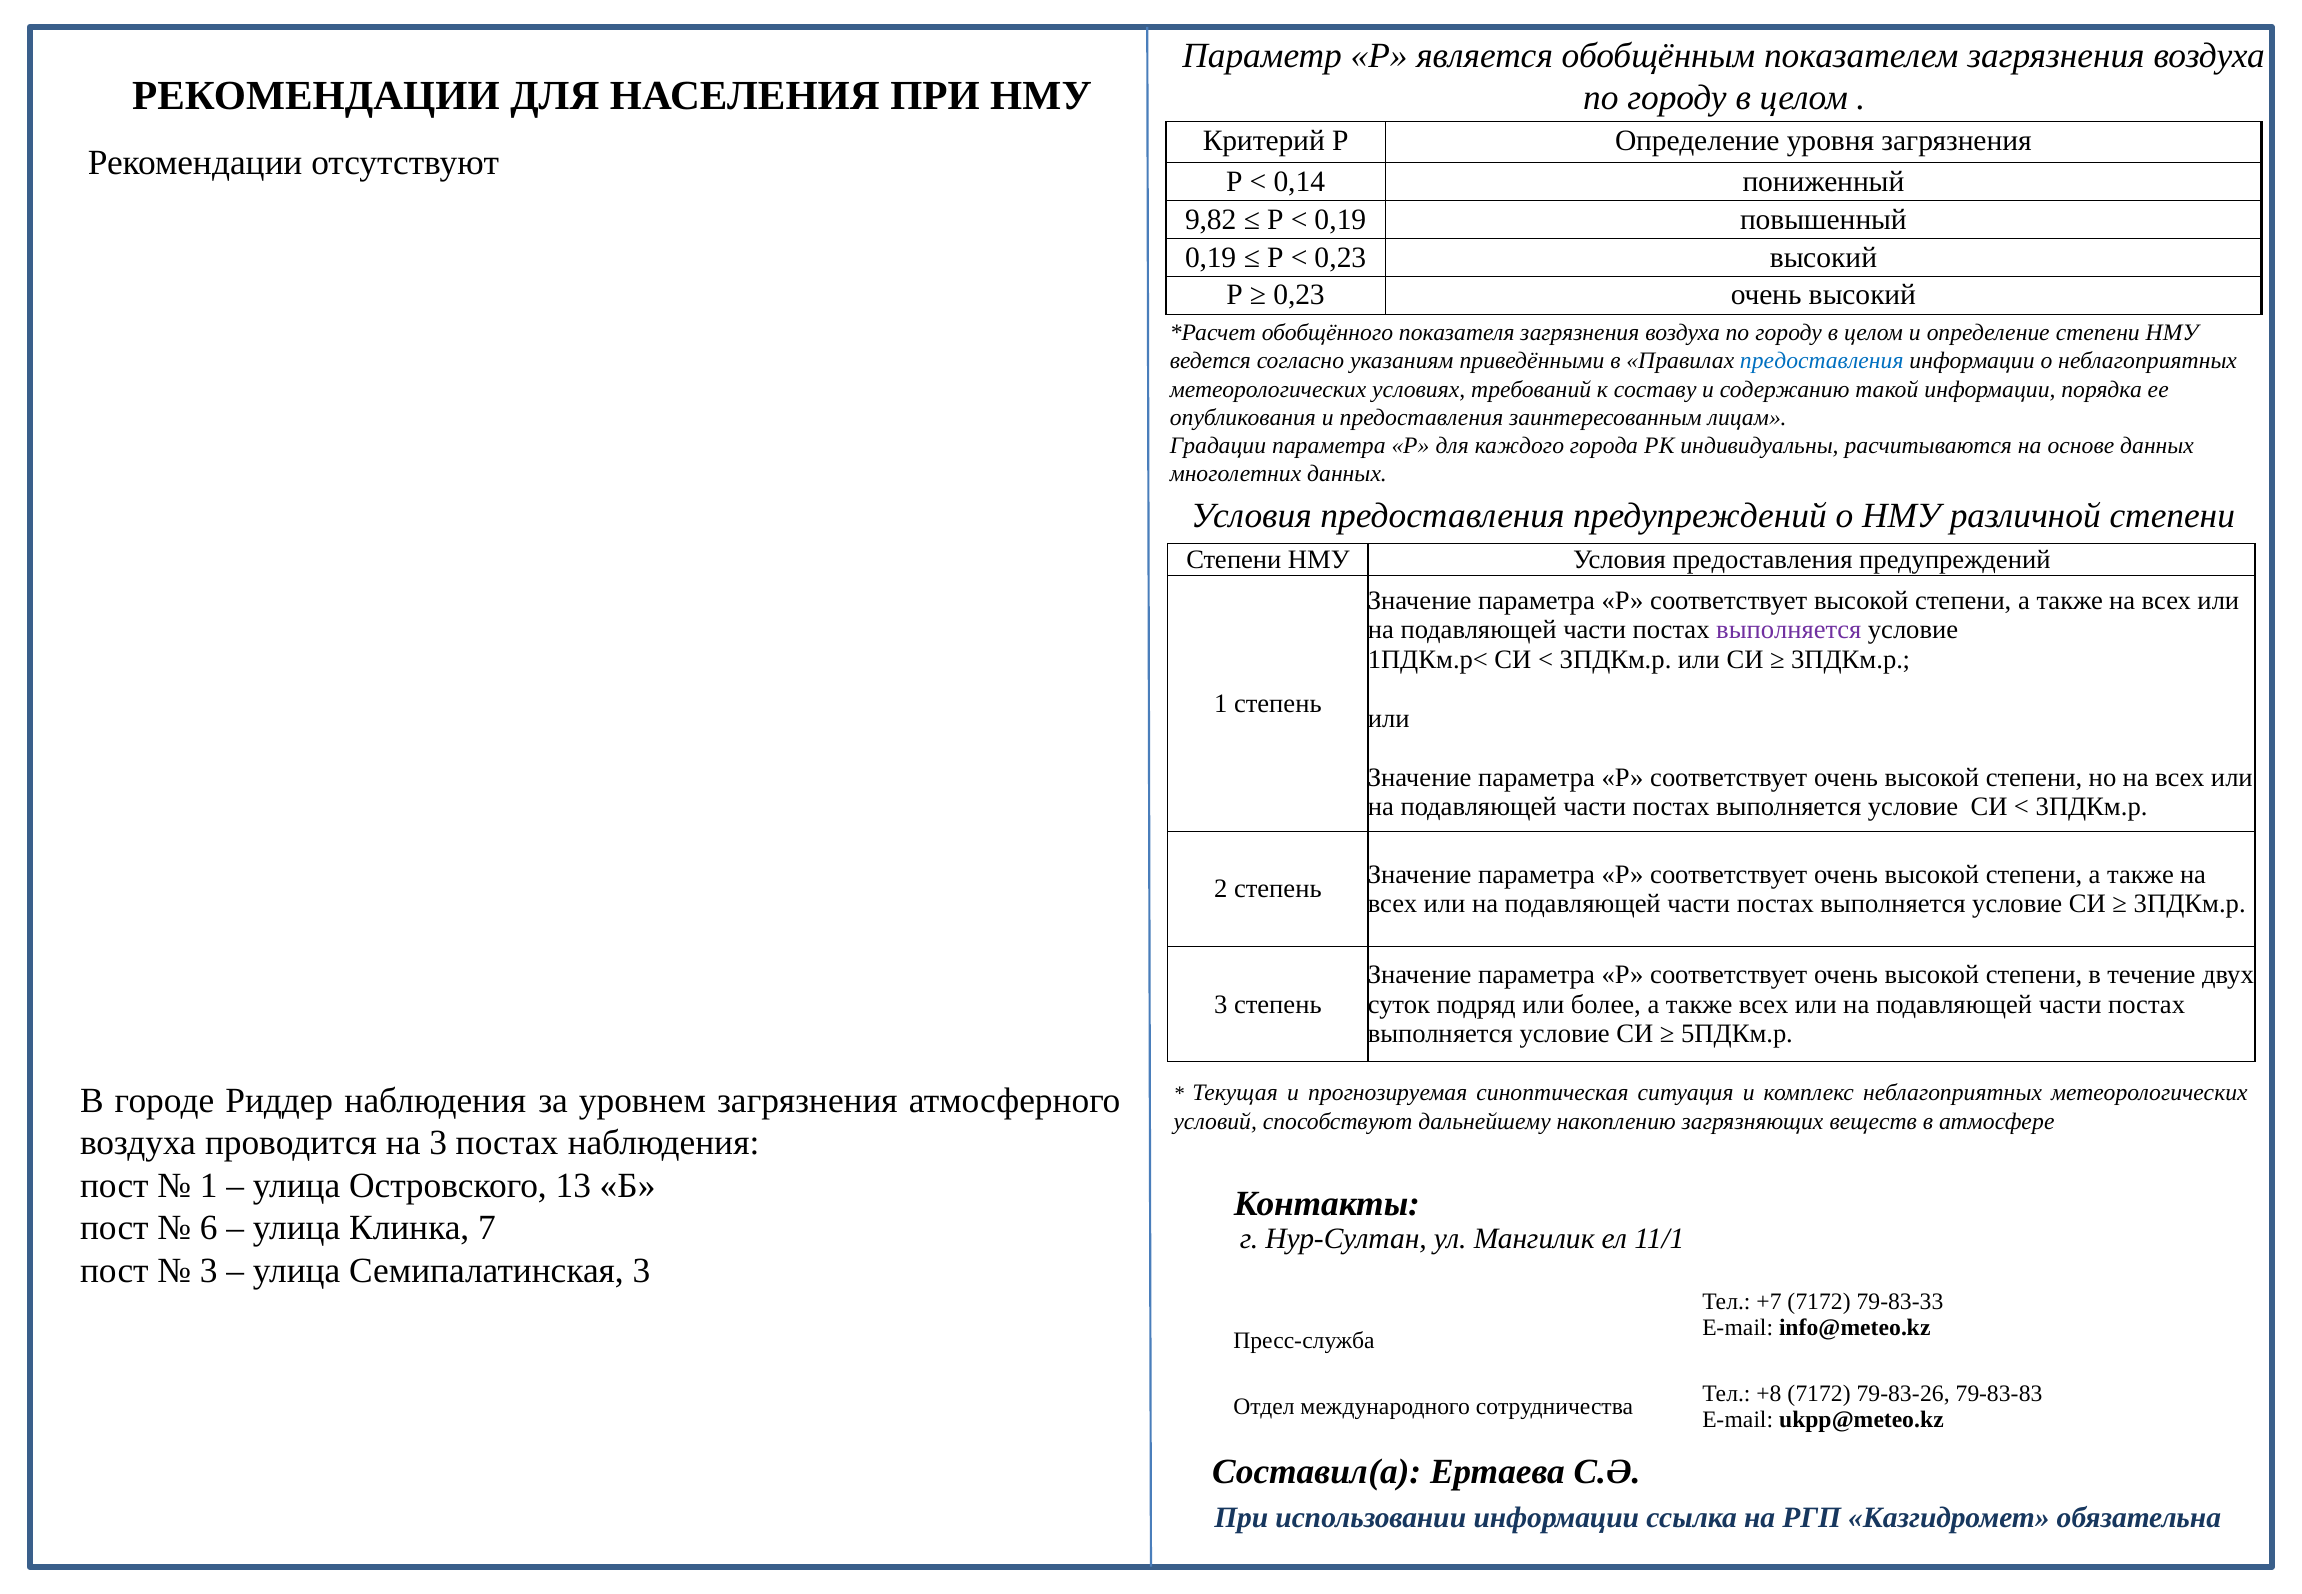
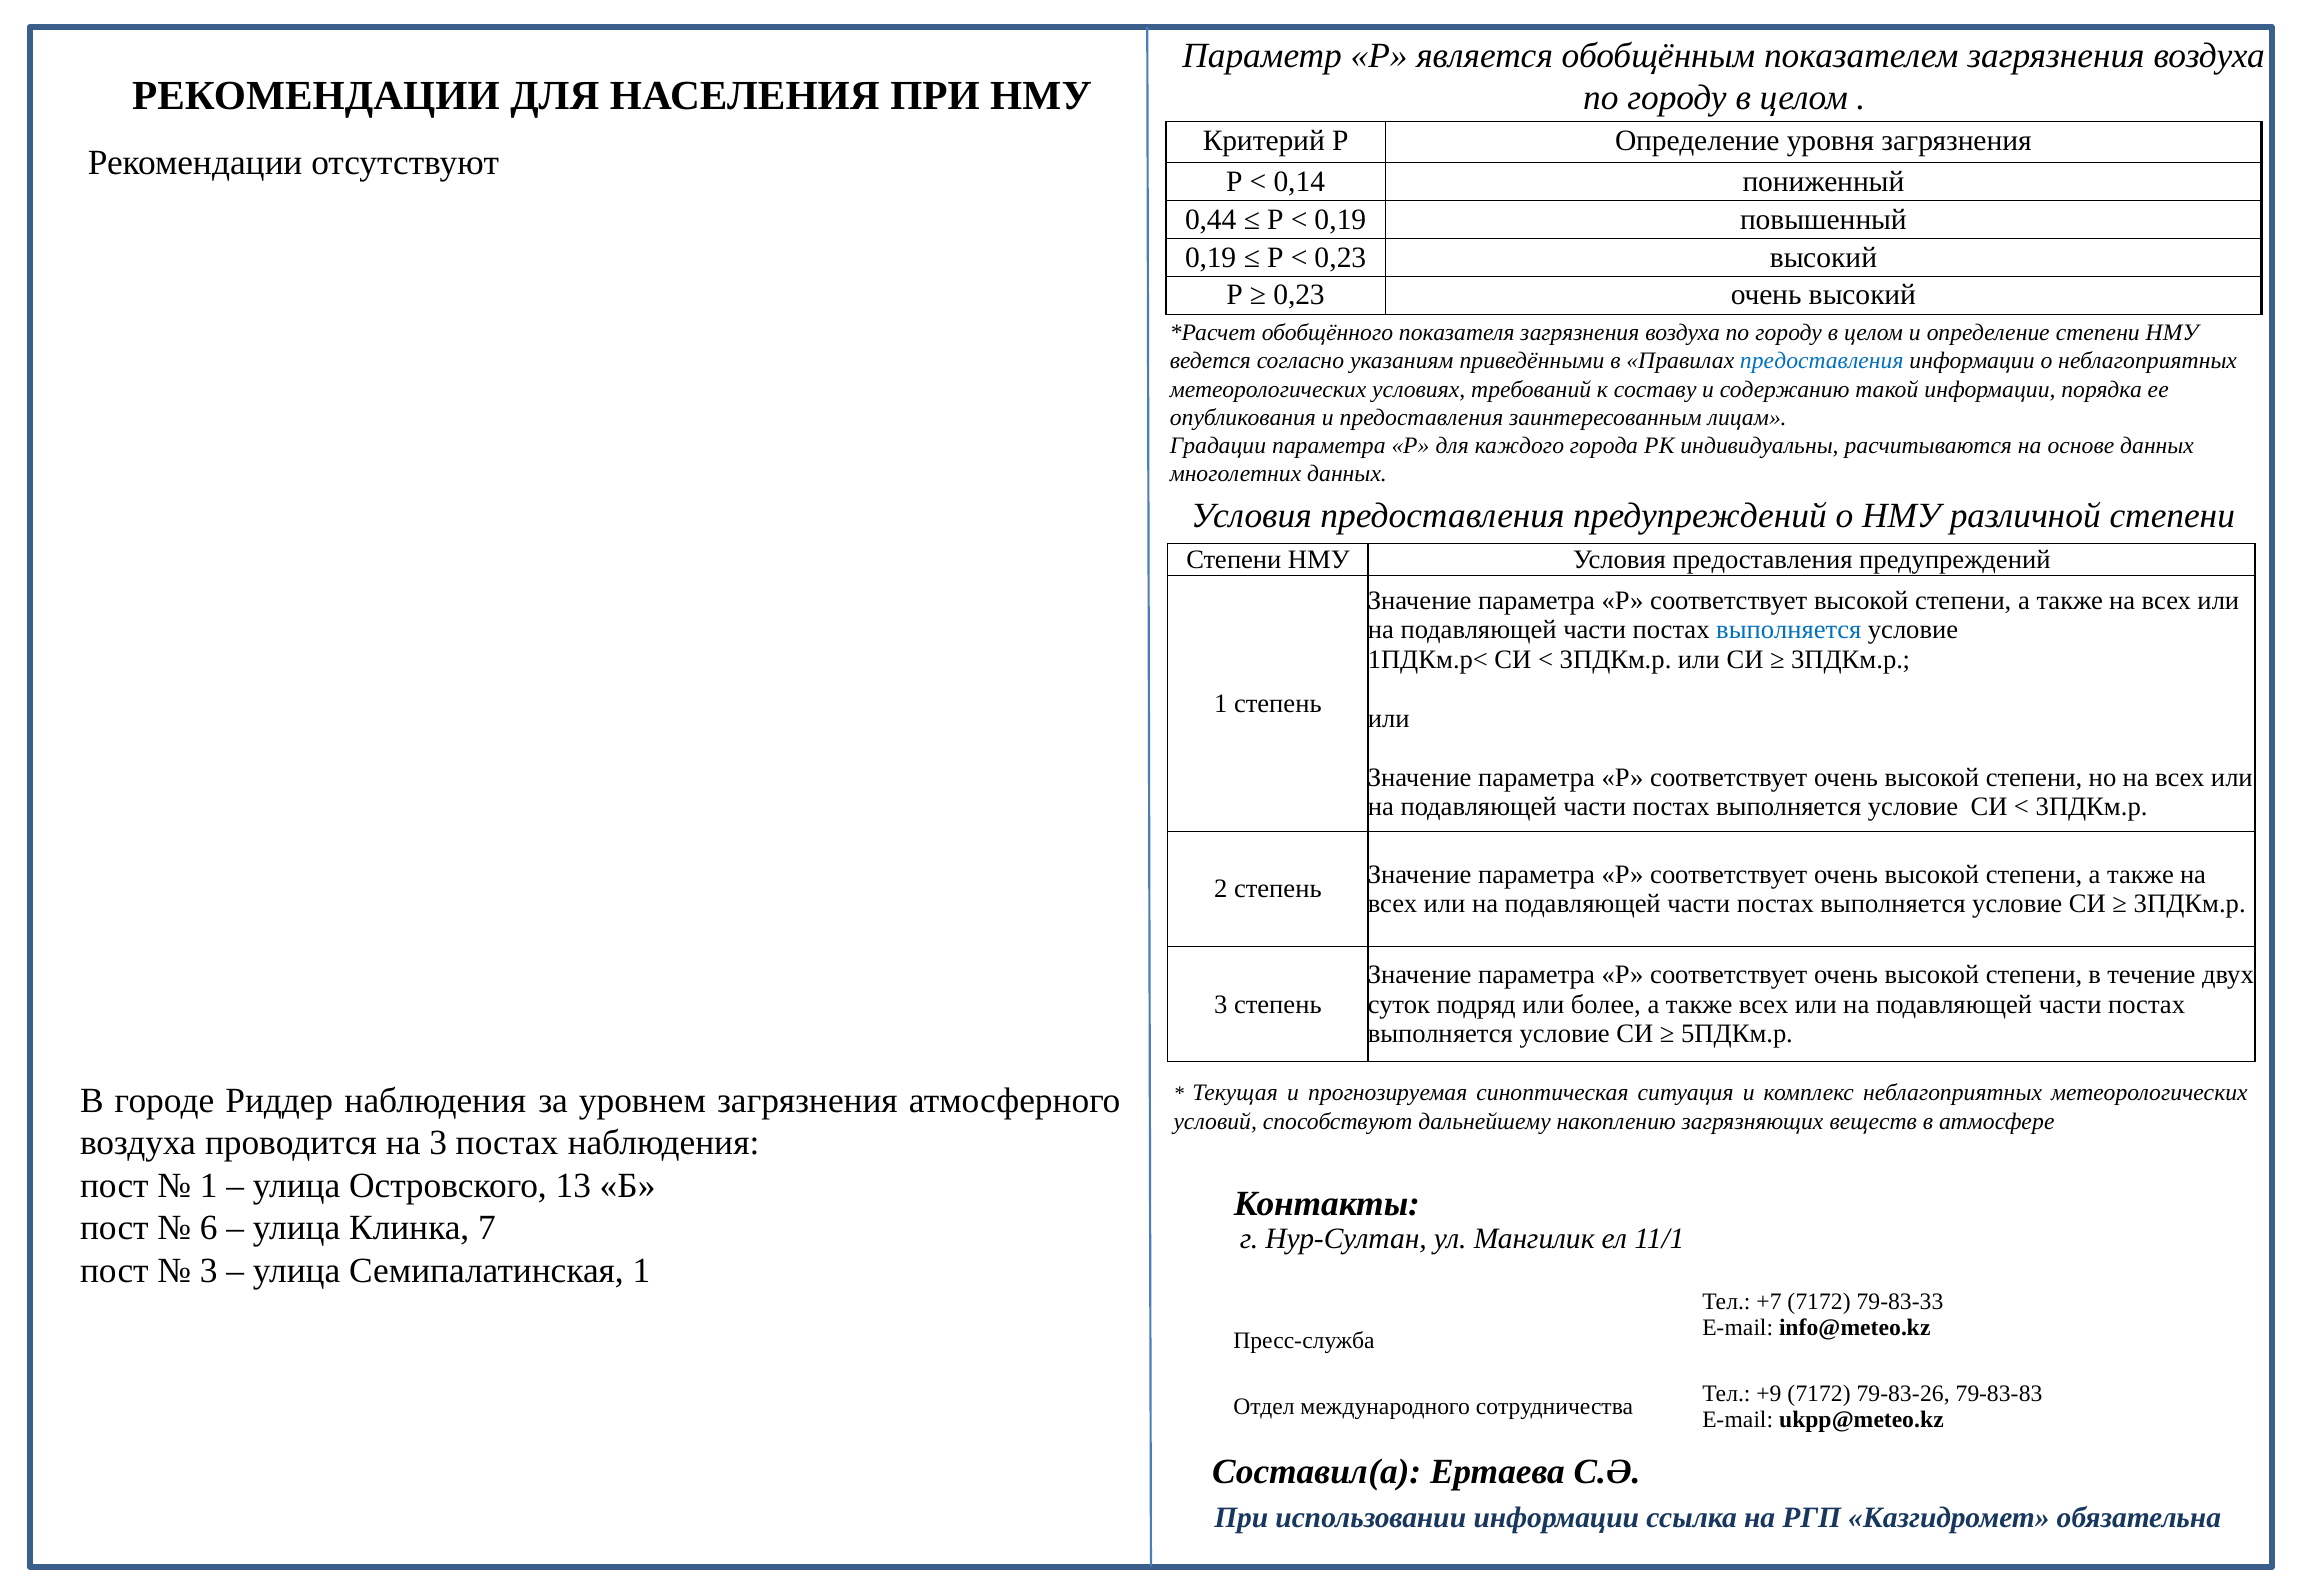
9,82: 9,82 -> 0,44
выполняется at (1789, 630) colour: purple -> blue
Семипалатинская 3: 3 -> 1
+8: +8 -> +9
